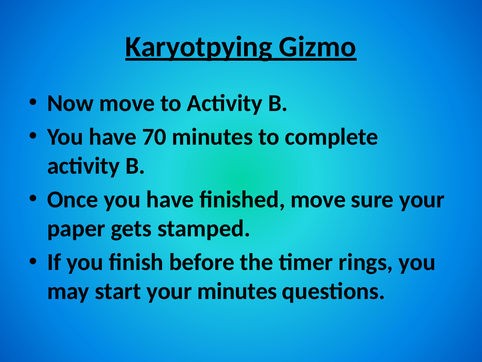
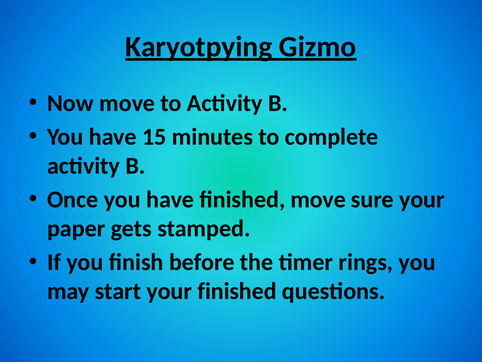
70: 70 -> 15
your minutes: minutes -> finished
